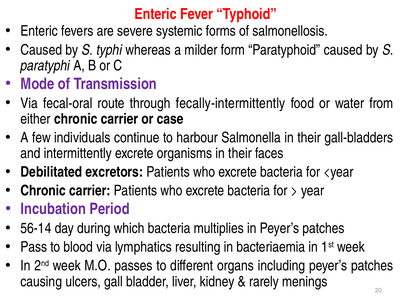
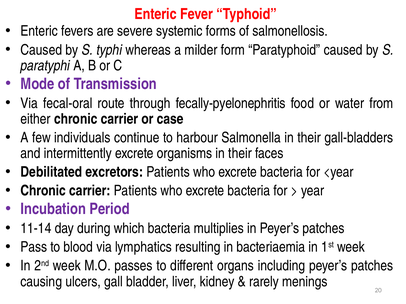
fecally-intermittently: fecally-intermittently -> fecally-pyelonephritis
56-14: 56-14 -> 11-14
